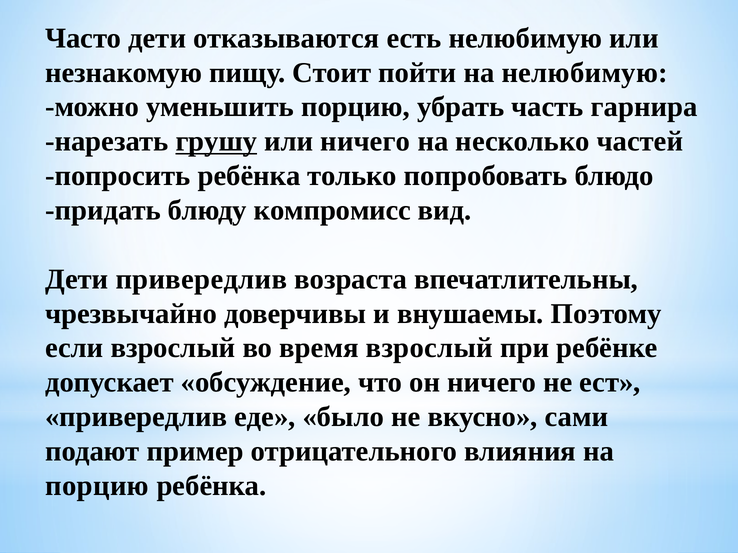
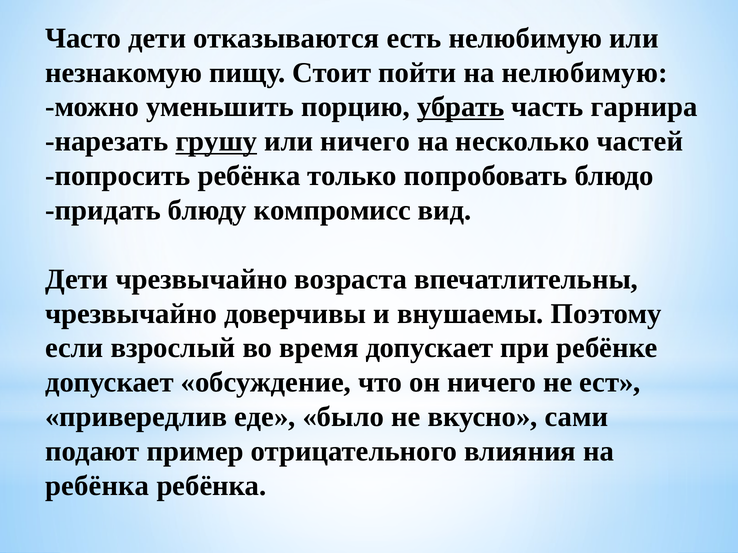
убрать underline: none -> present
Дети привередлив: привередлив -> чрезвычайно
время взрослый: взрослый -> допускает
порцию at (97, 486): порцию -> ребёнка
